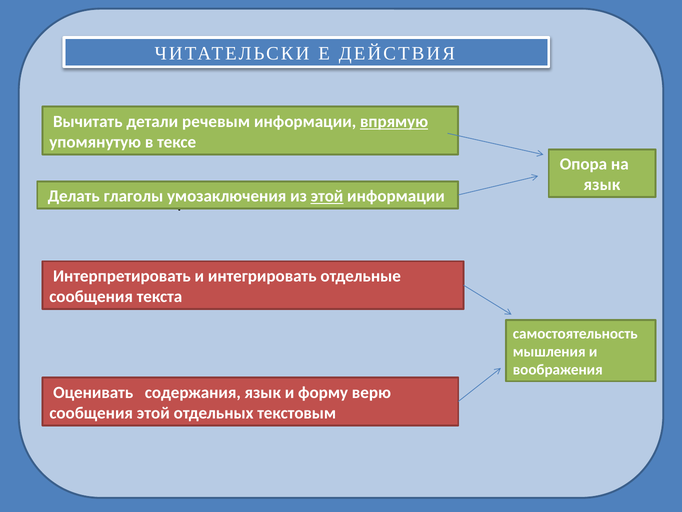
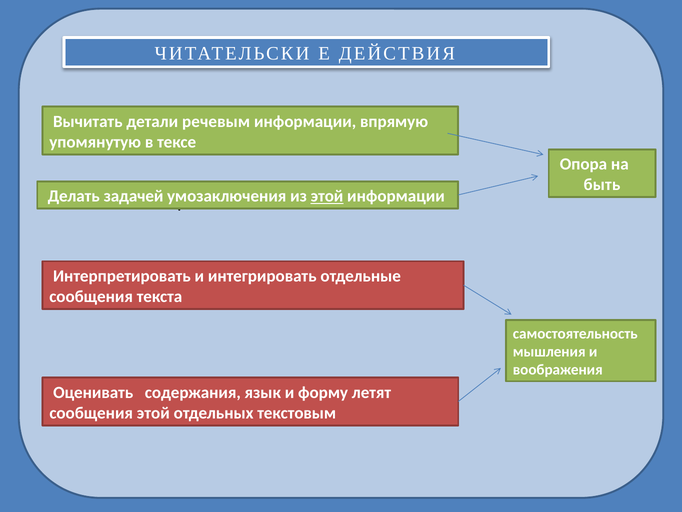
впрямую underline: present -> none
язык at (602, 184): язык -> быть
глаголы: глаголы -> задачей
верю: верю -> летят
